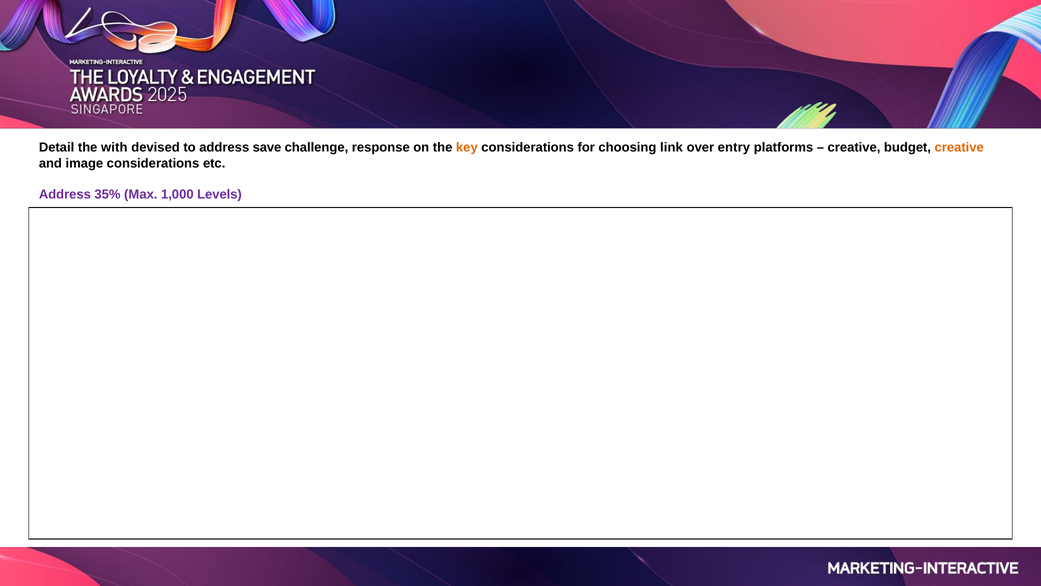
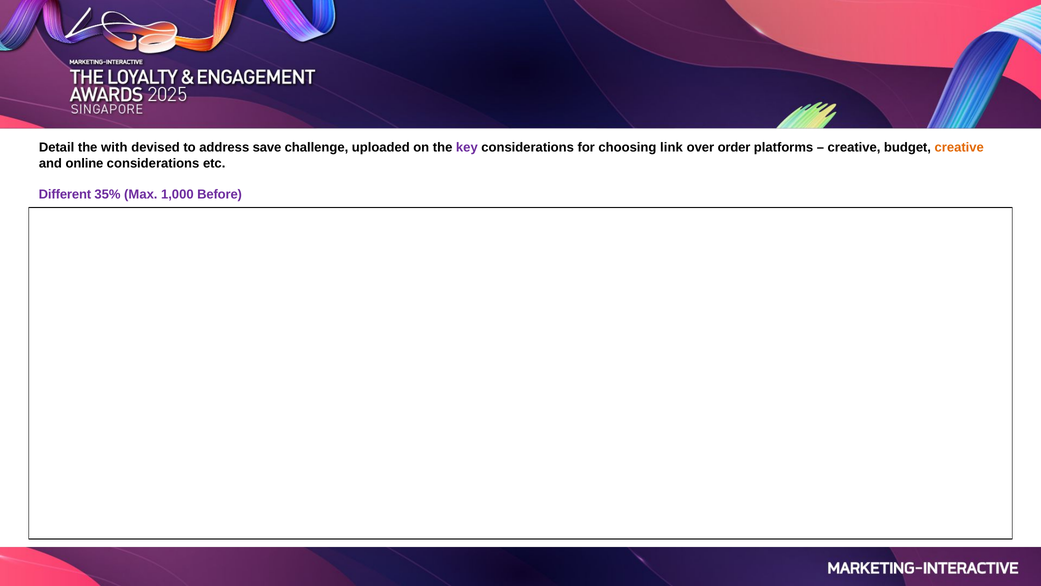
response: response -> uploaded
key colour: orange -> purple
entry: entry -> order
image: image -> online
Address at (65, 195): Address -> Different
Levels: Levels -> Before
